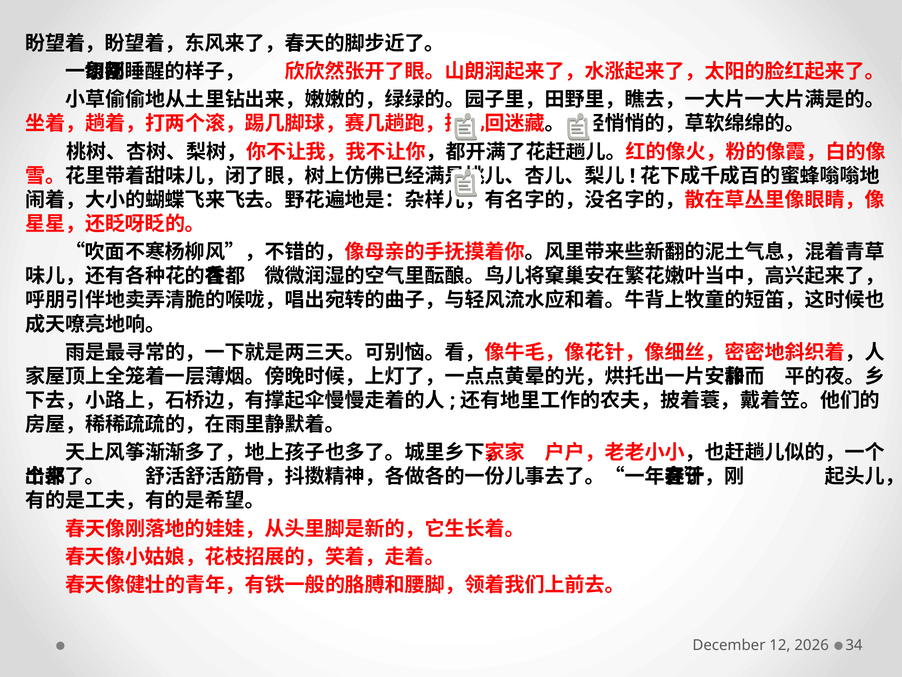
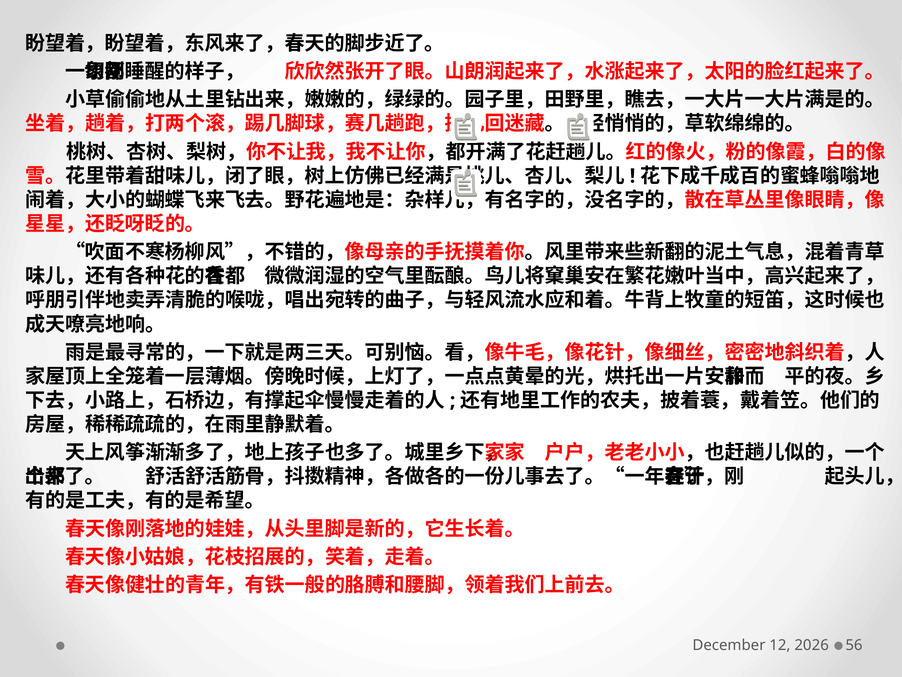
34: 34 -> 56
